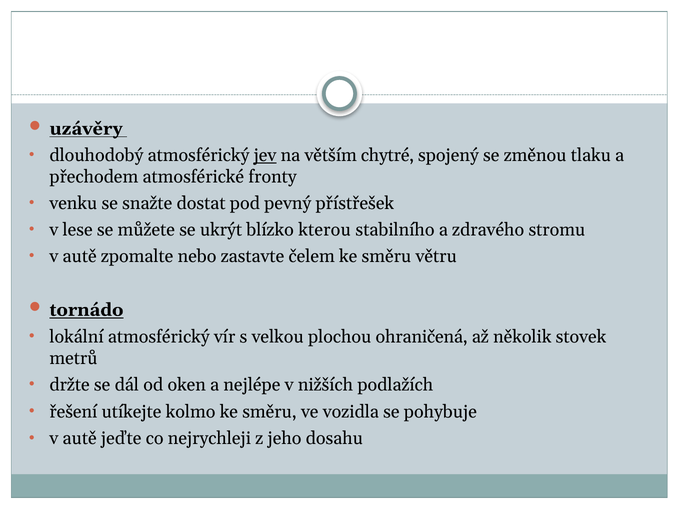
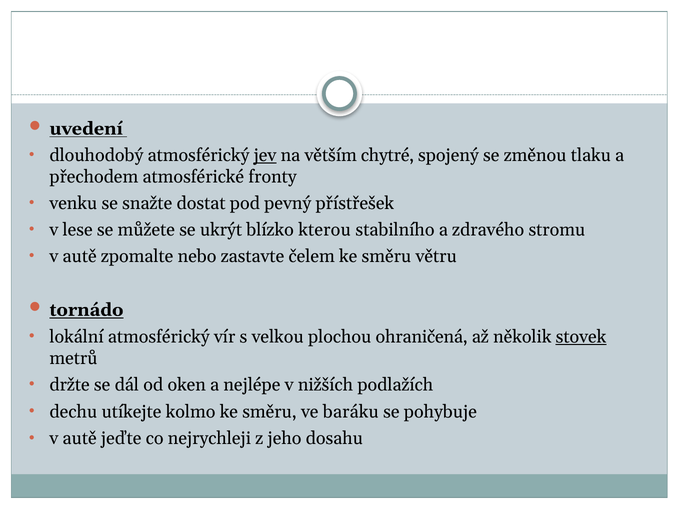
uzávěry: uzávěry -> uvedení
stovek underline: none -> present
řešení: řešení -> dechu
vozidla: vozidla -> baráku
